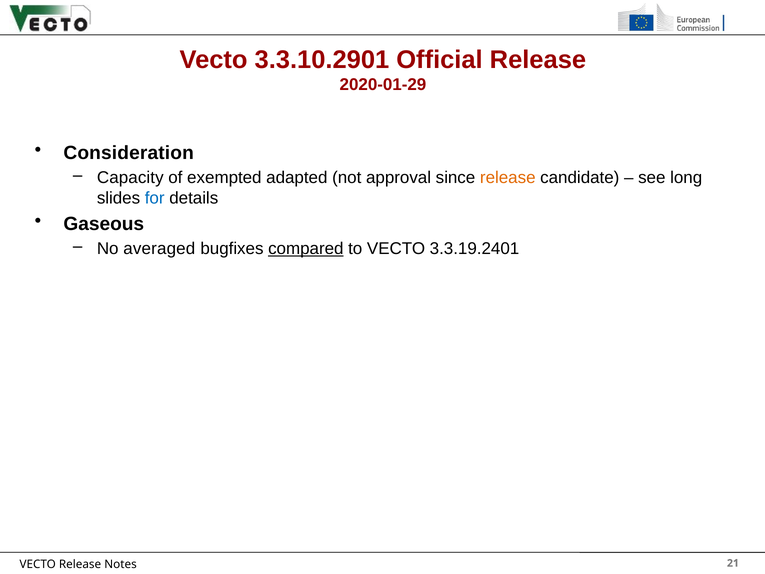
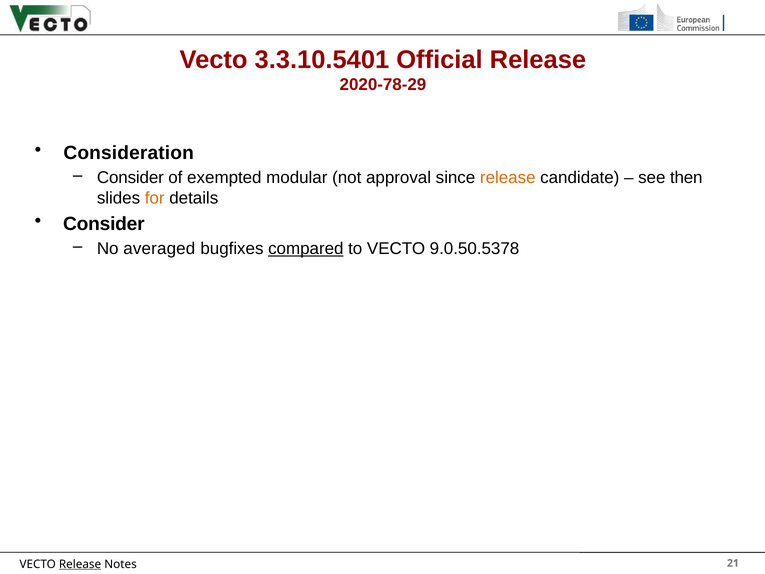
3.3.10.2901: 3.3.10.2901 -> 3.3.10.5401
2020-01-29: 2020-01-29 -> 2020-78-29
Capacity at (130, 178): Capacity -> Consider
adapted: adapted -> modular
long: long -> then
for colour: blue -> orange
Gaseous at (104, 224): Gaseous -> Consider
3.3.19.2401: 3.3.19.2401 -> 9.0.50.5378
Release at (80, 564) underline: none -> present
